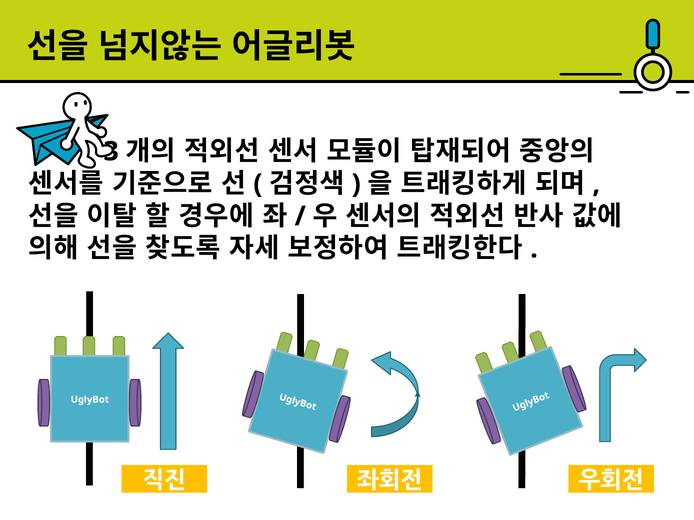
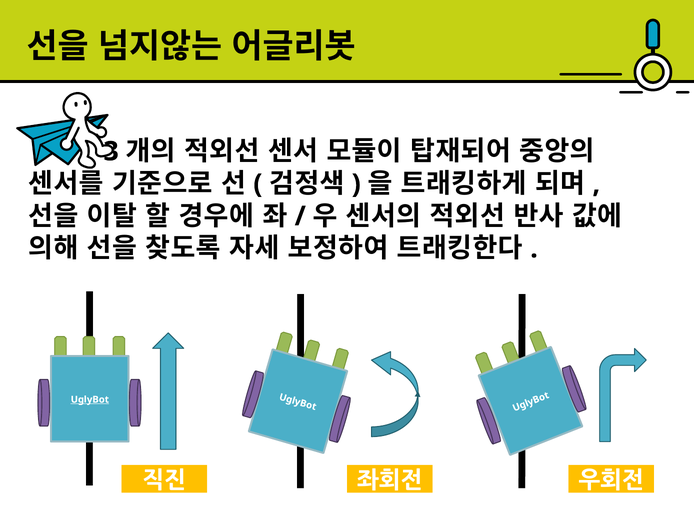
UglyBot underline: none -> present
